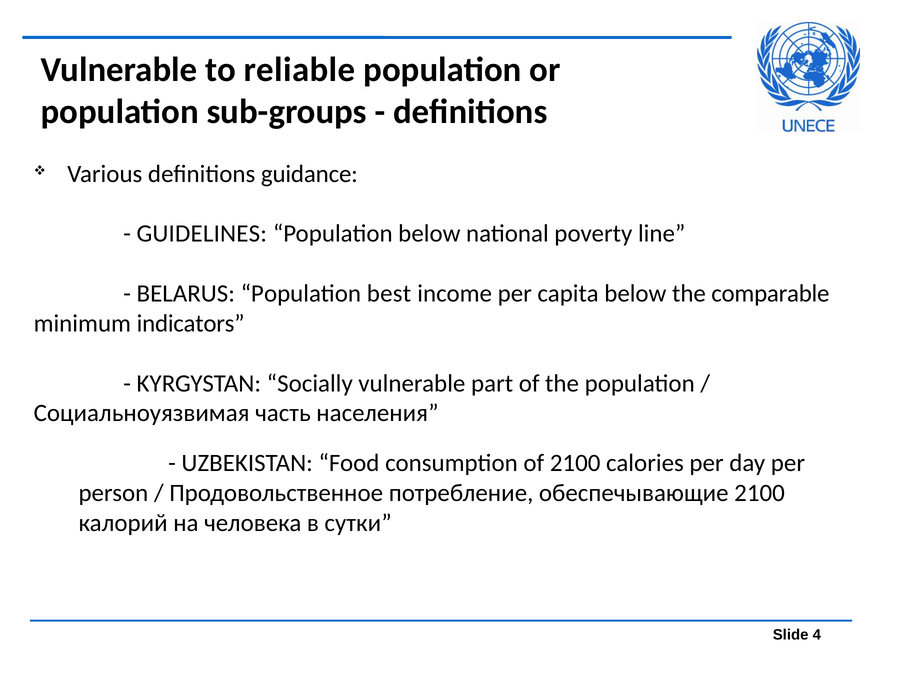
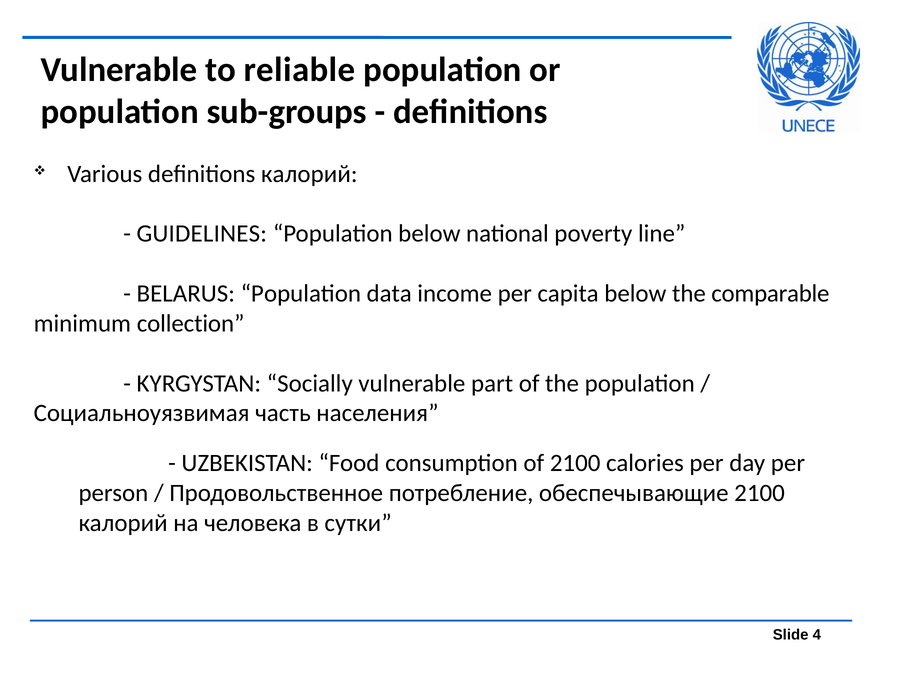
definitions guidance: guidance -> калорий
best: best -> data
indicators: indicators -> collection
